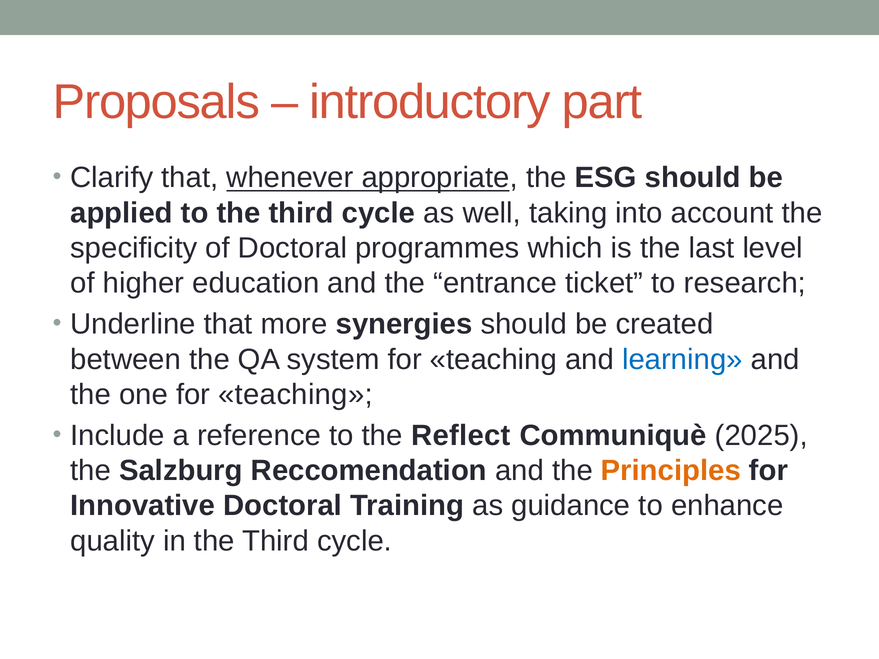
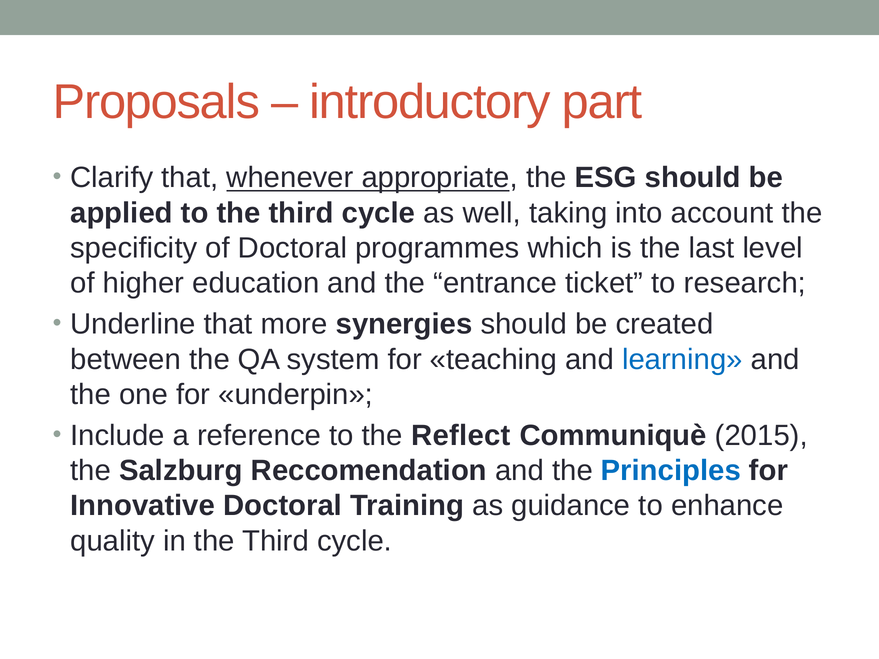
one for teaching: teaching -> underpin
2025: 2025 -> 2015
Principles colour: orange -> blue
